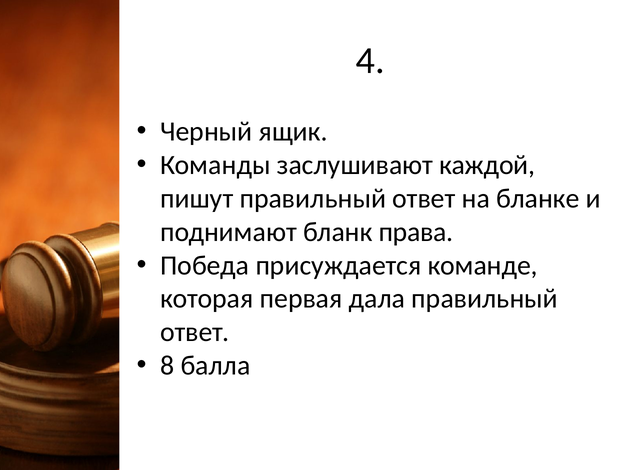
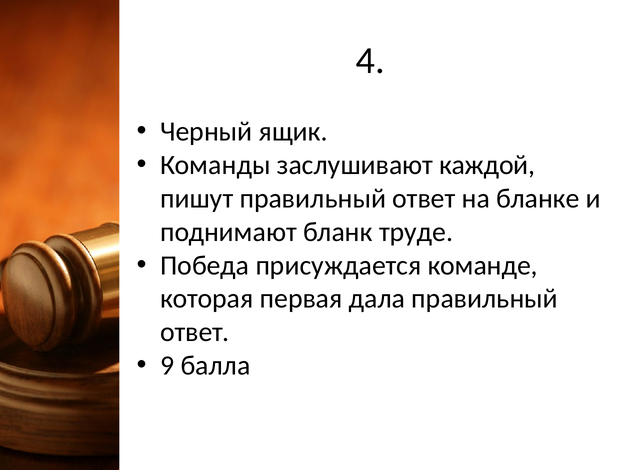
права: права -> труде
8: 8 -> 9
